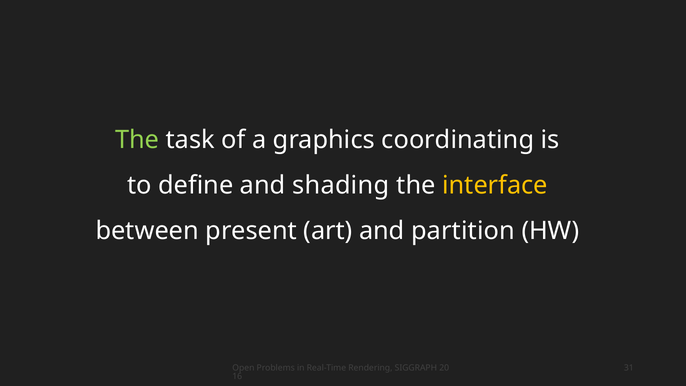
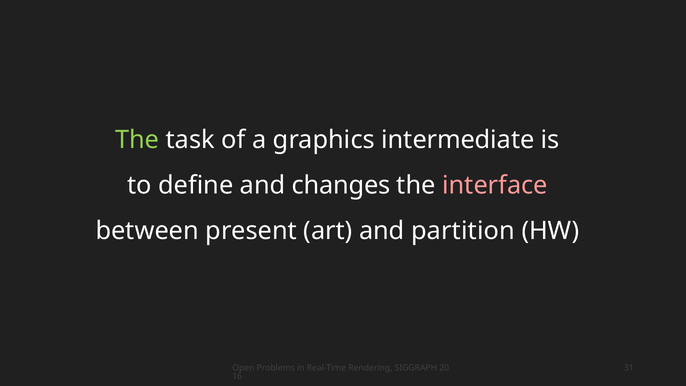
coordinating: coordinating -> intermediate
shading: shading -> changes
interface colour: yellow -> pink
